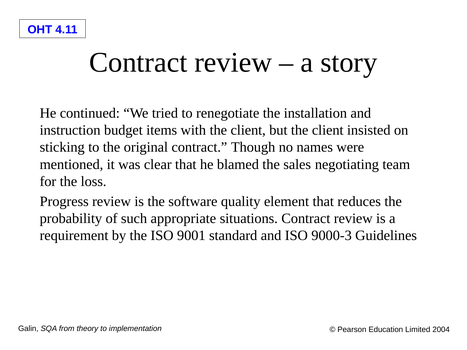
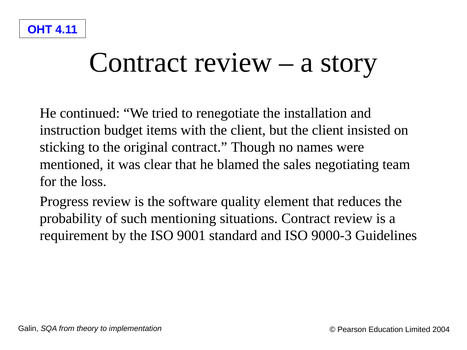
appropriate: appropriate -> mentioning
